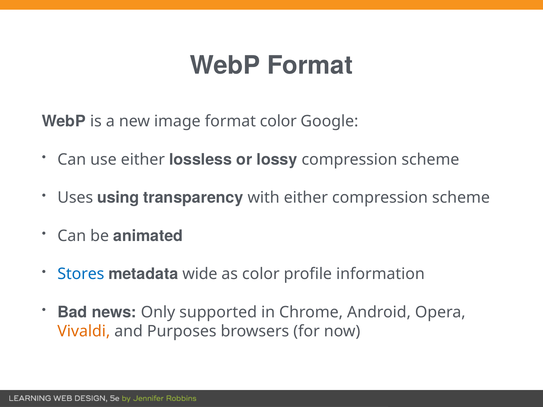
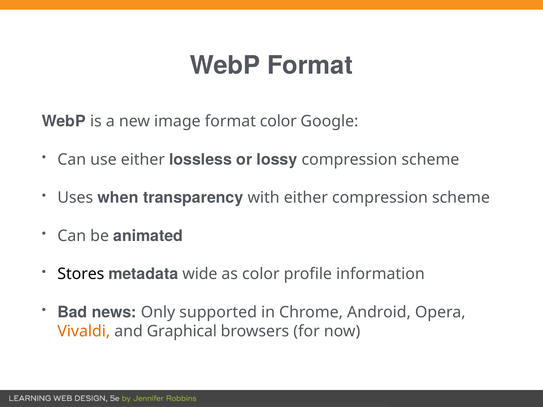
using: using -> when
Stores colour: blue -> black
Purposes: Purposes -> Graphical
